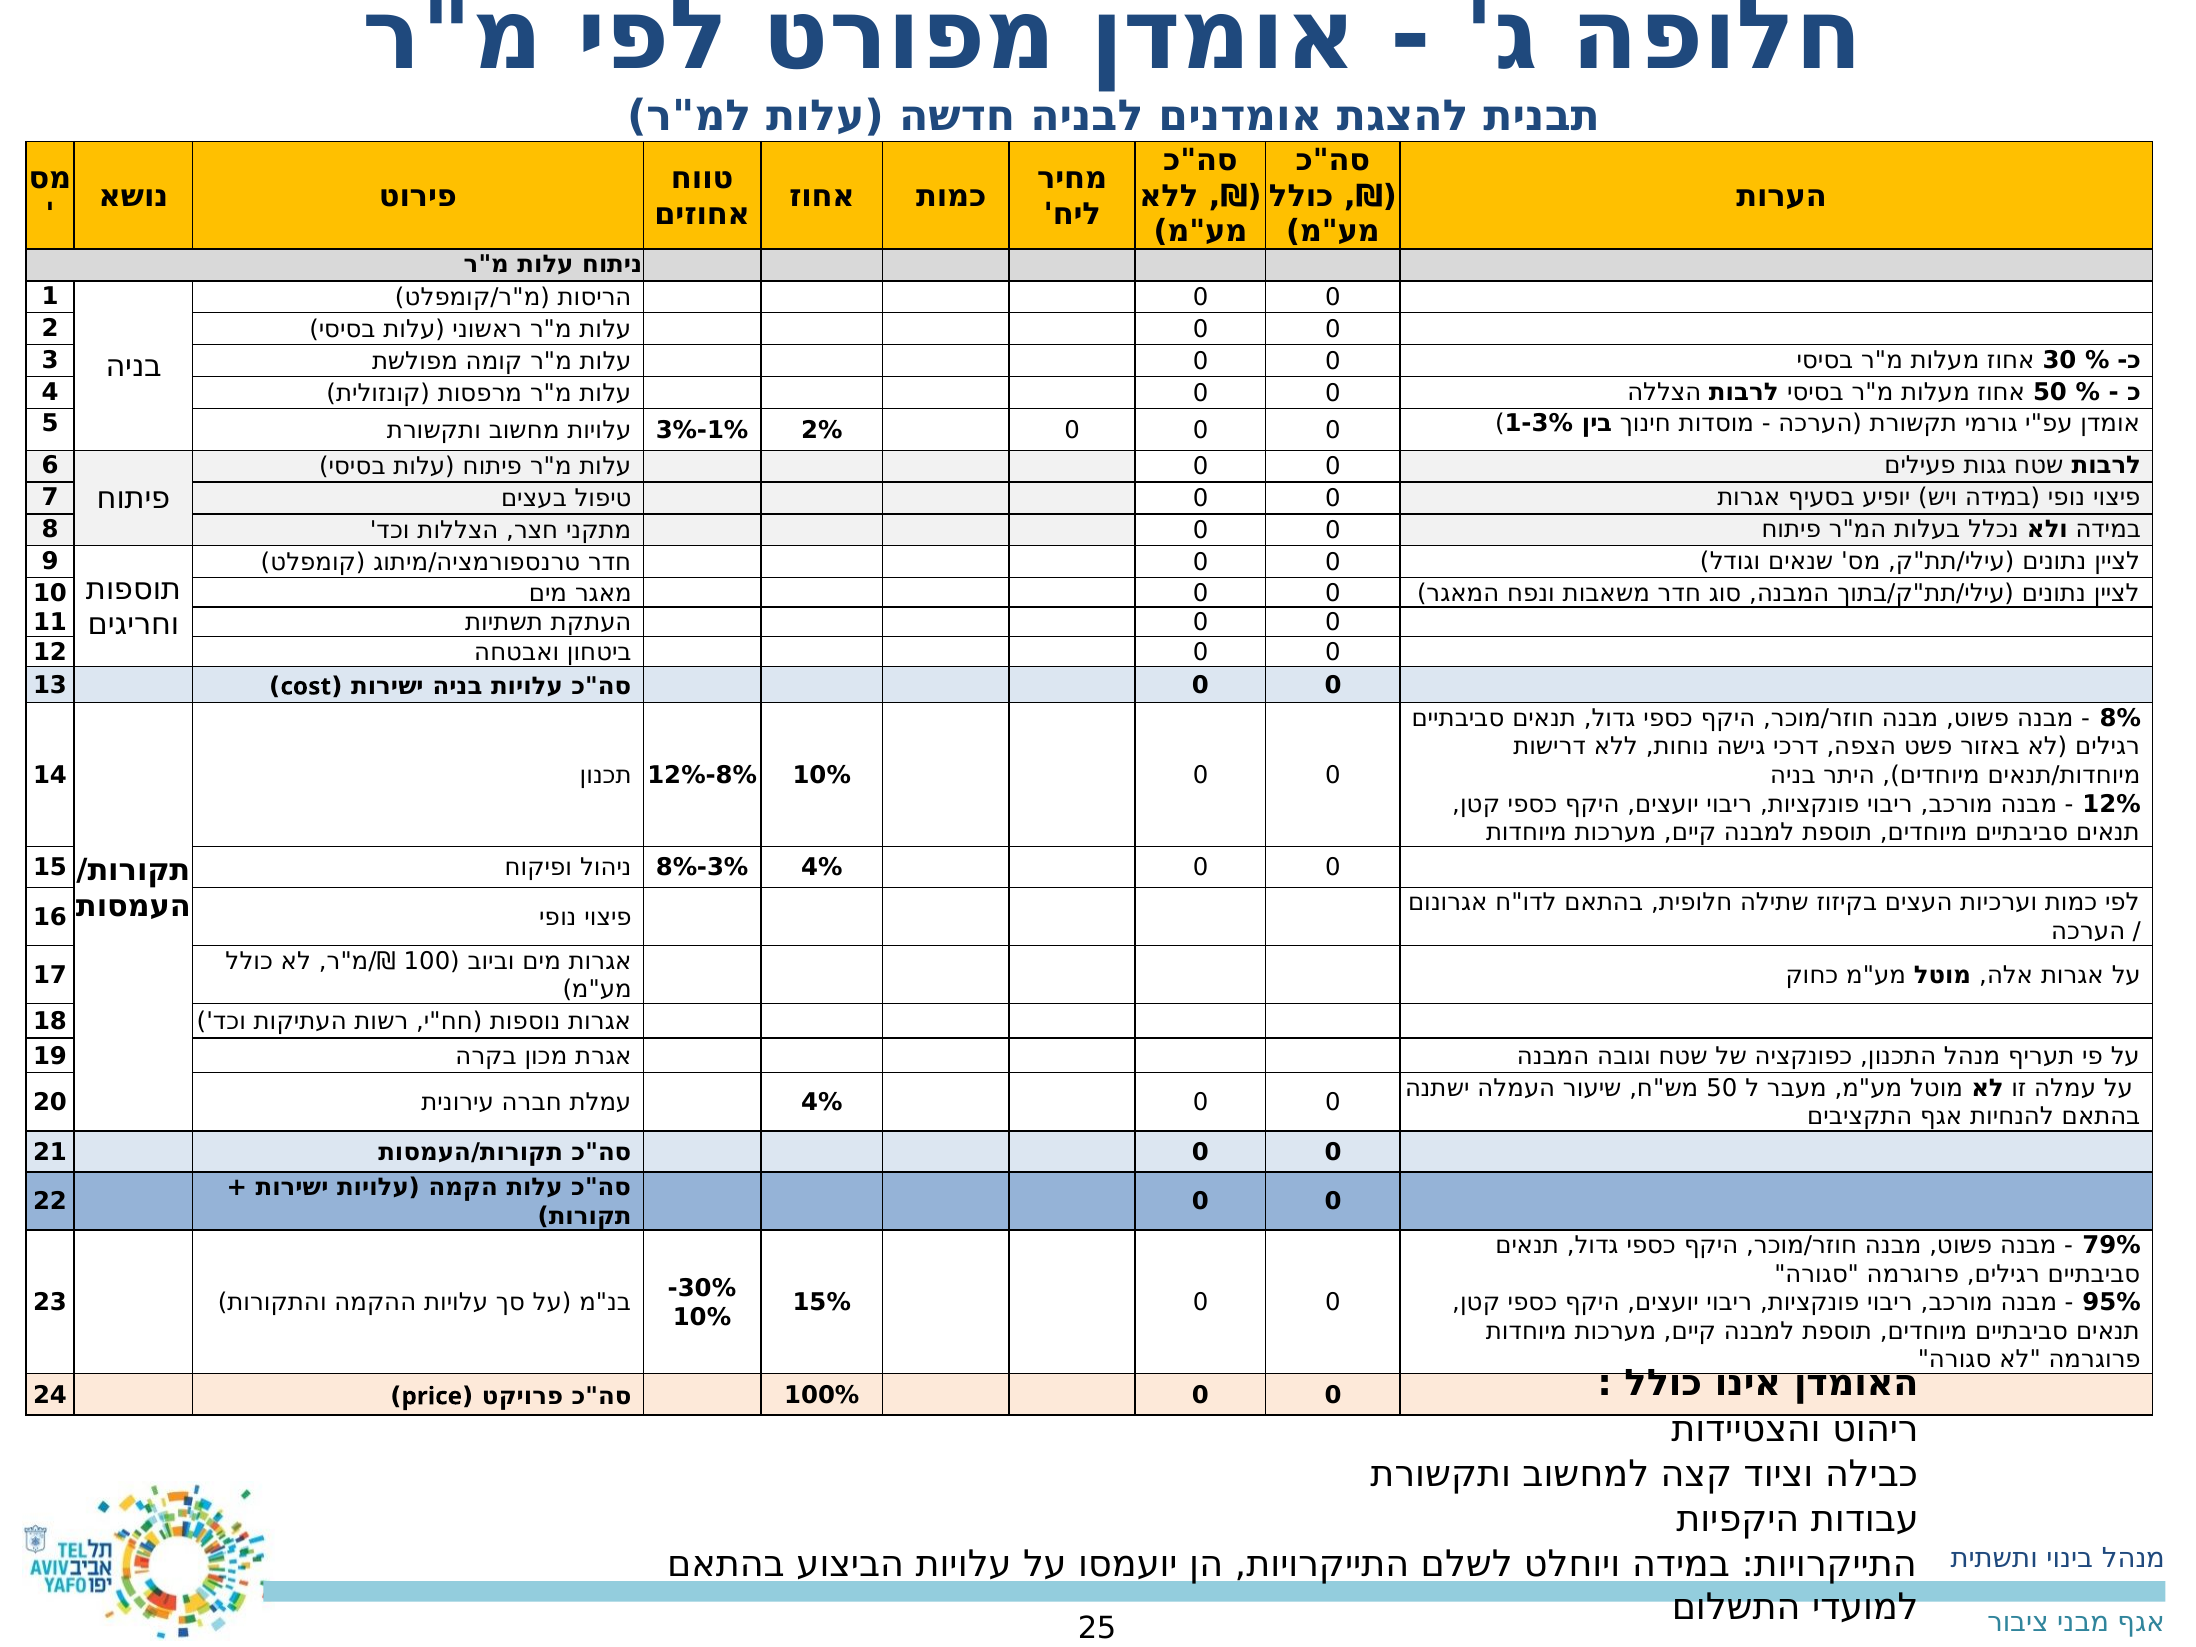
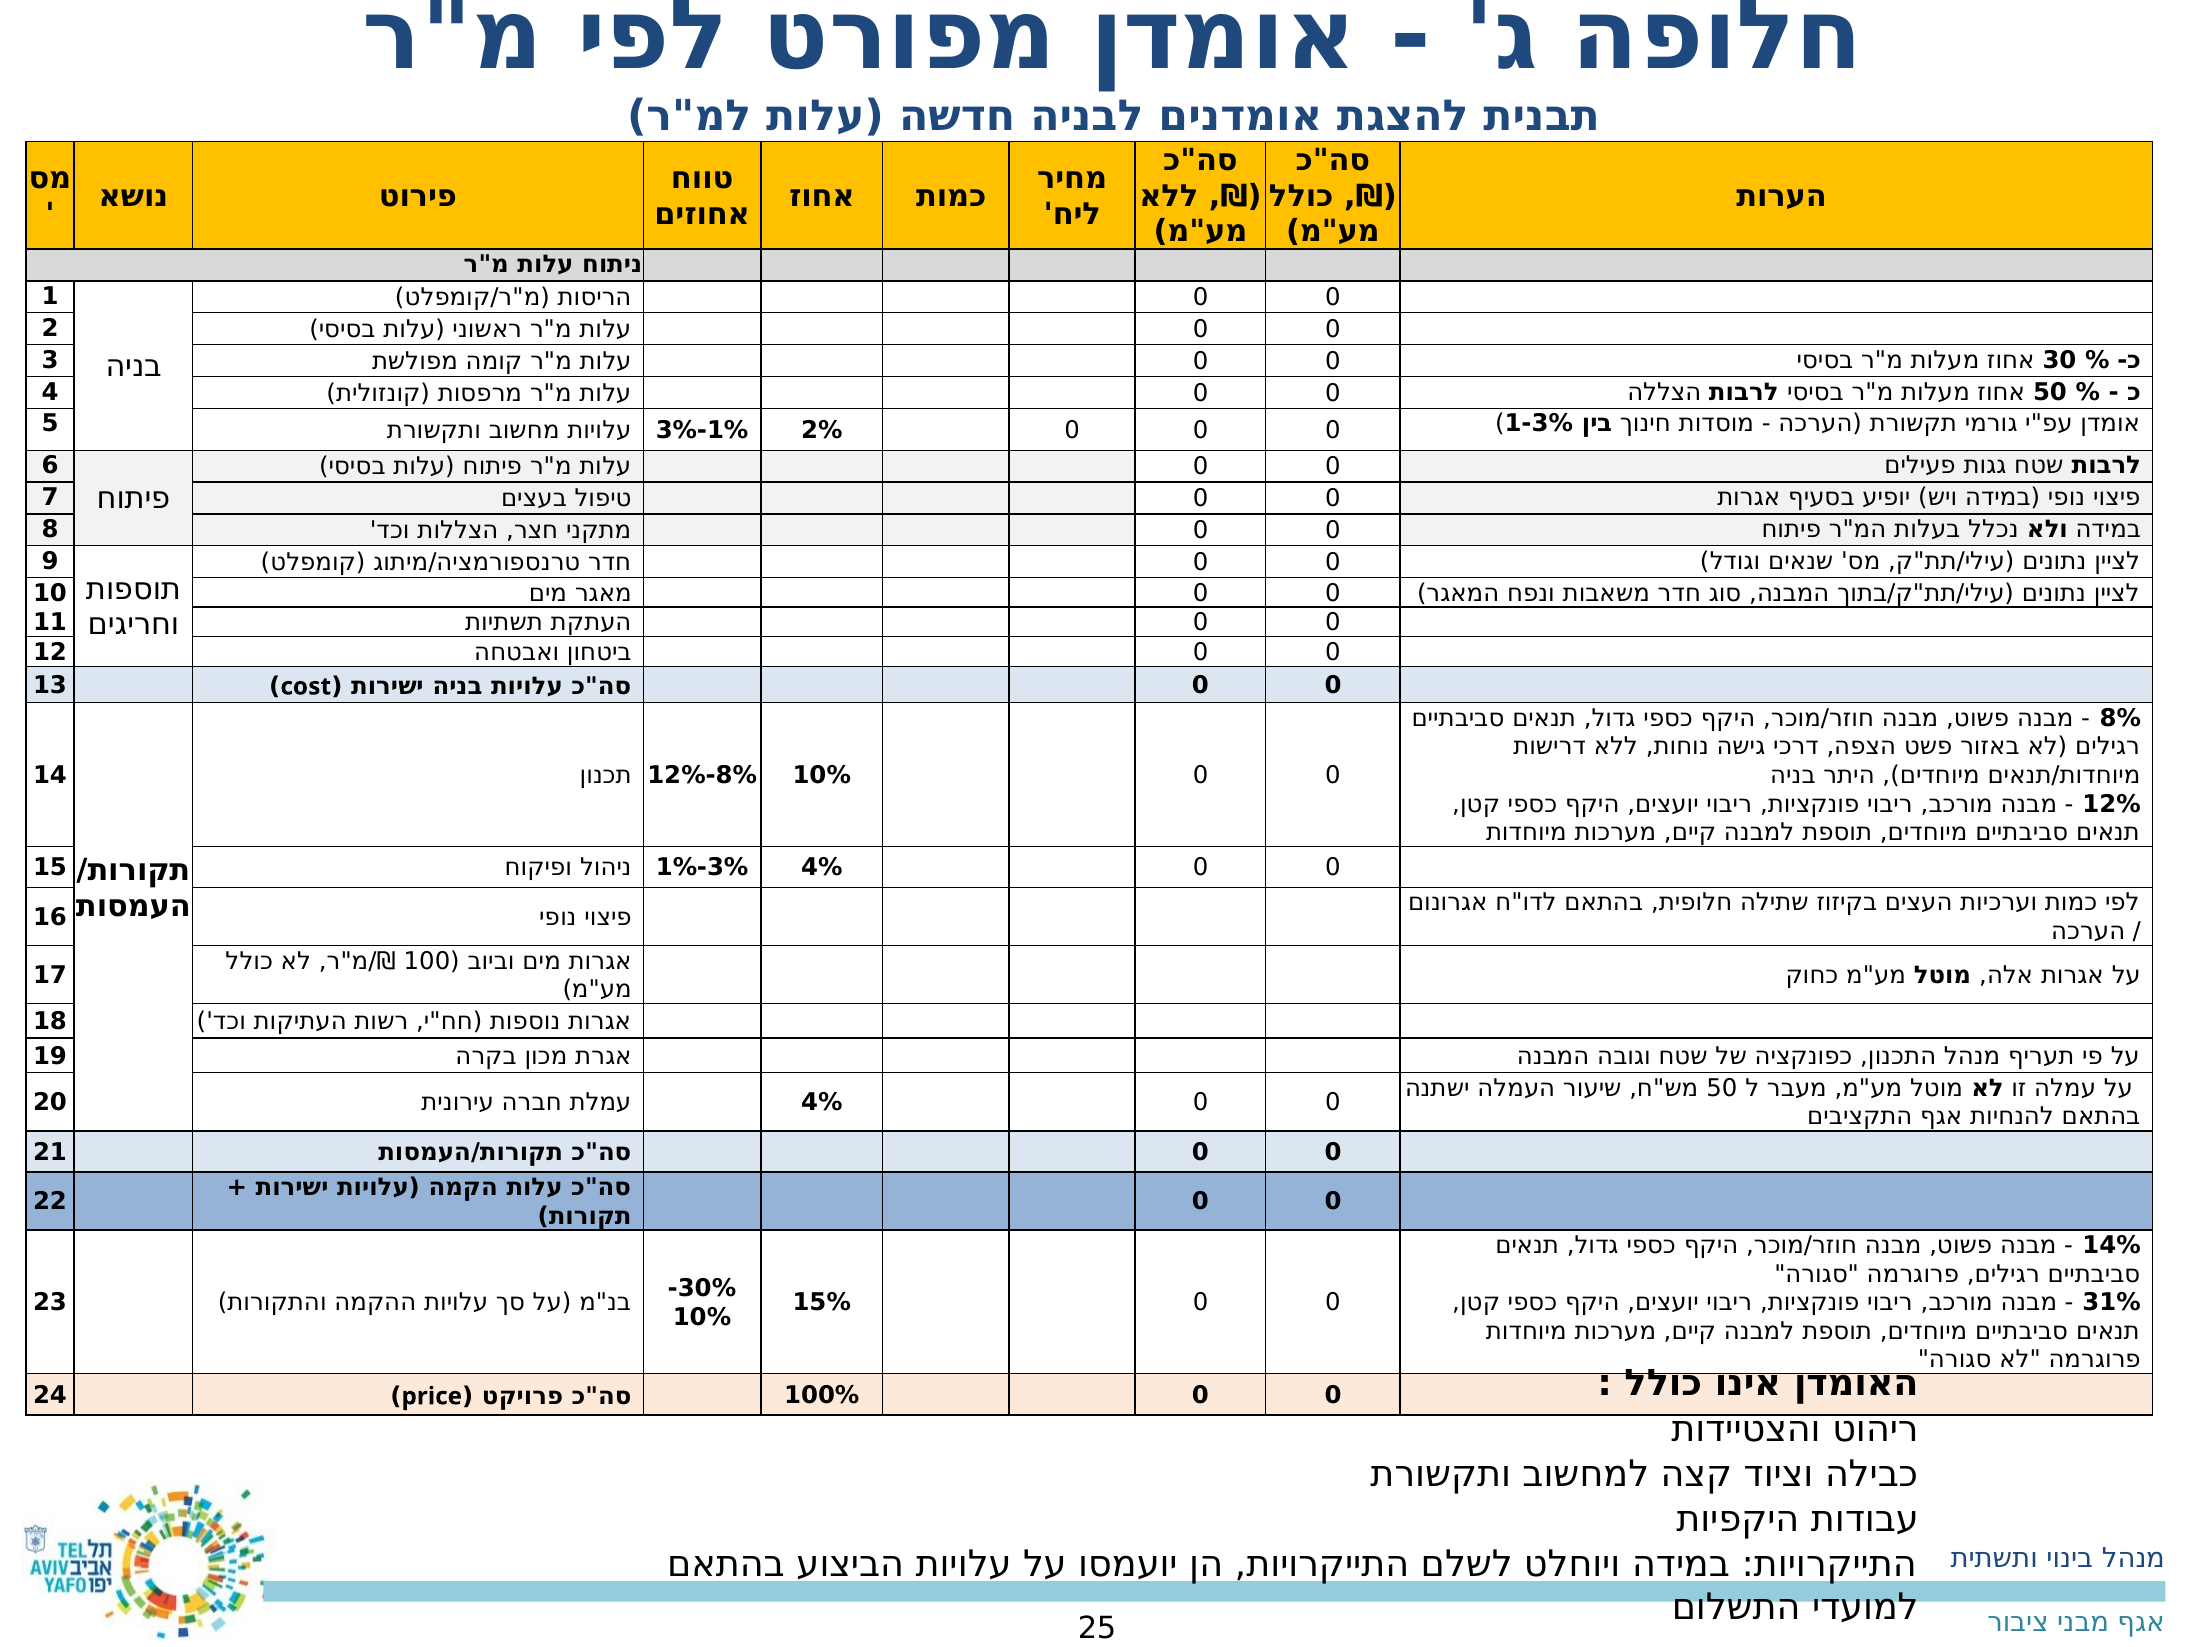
8% at (677, 868): 8% -> 1%
79%: 79% -> 14%
95%: 95% -> 31%
